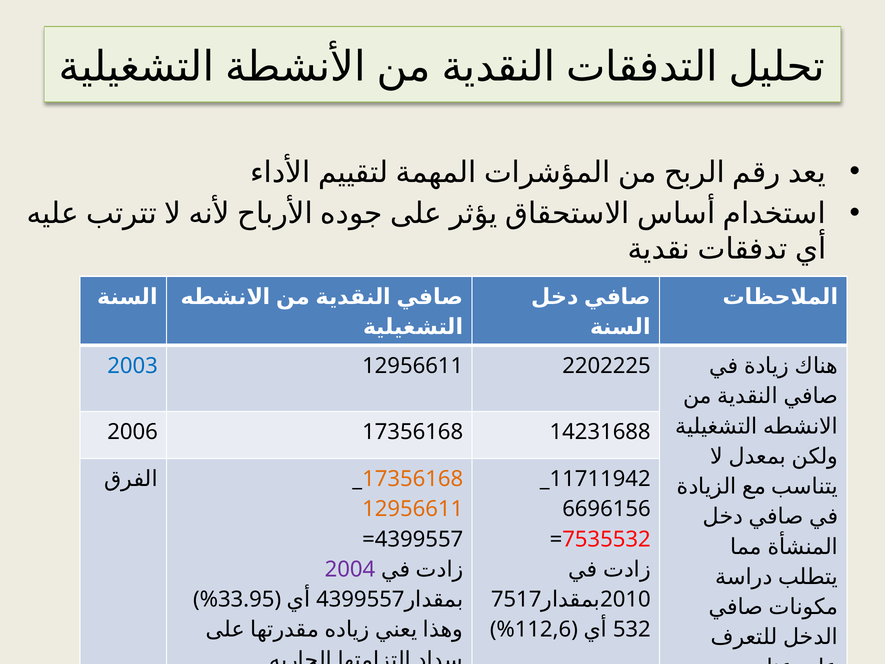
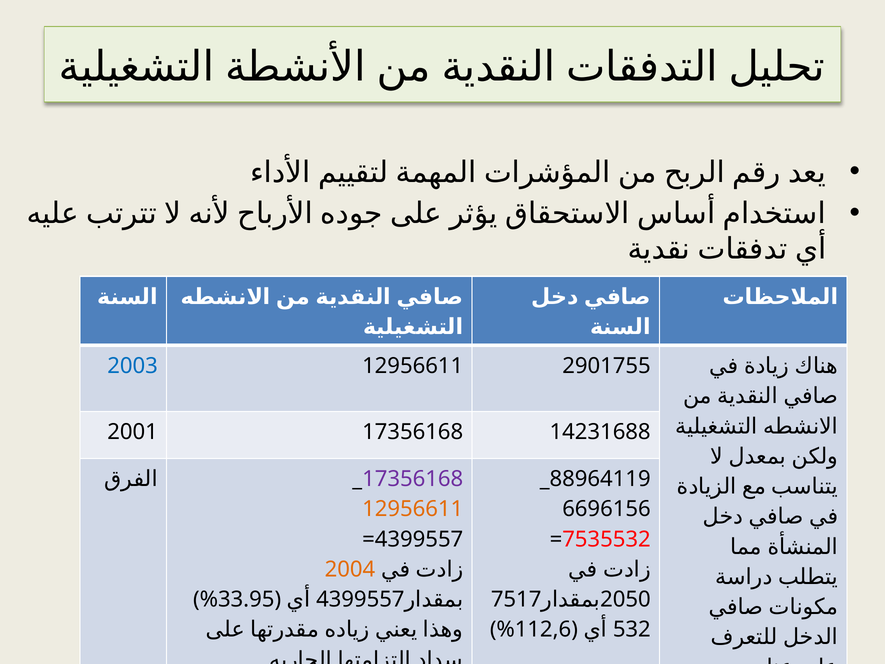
2202225: 2202225 -> 2901755
2006: 2006 -> 2001
17356168 at (413, 479) colour: orange -> purple
11711942: 11711942 -> 88964119
2004 colour: purple -> orange
2010: 2010 -> 2050
